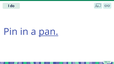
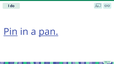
Pin underline: none -> present
